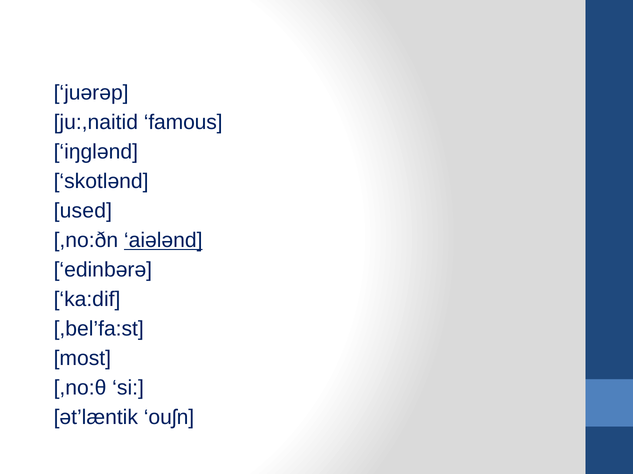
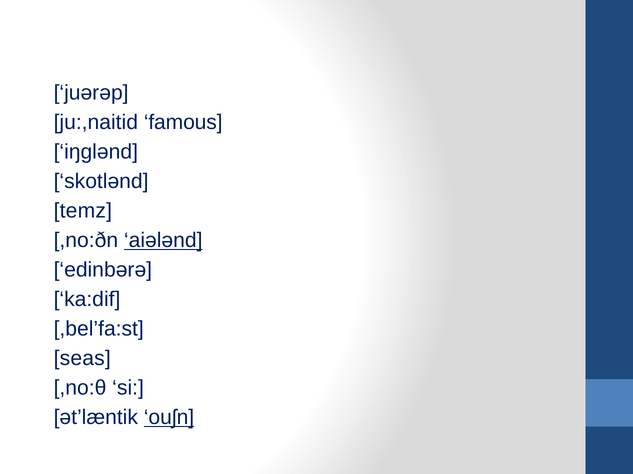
used: used -> temz
most: most -> seas
ouʃn underline: none -> present
